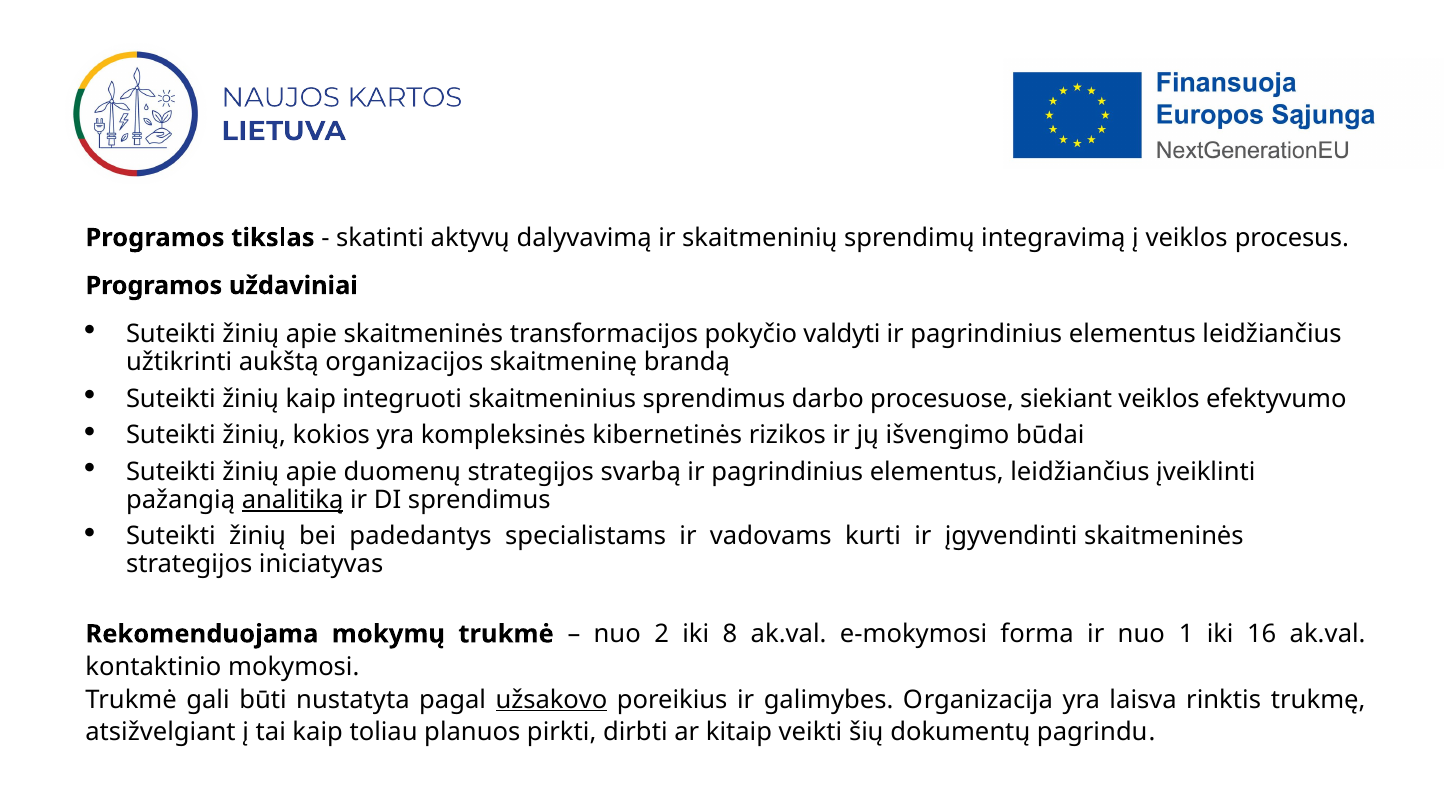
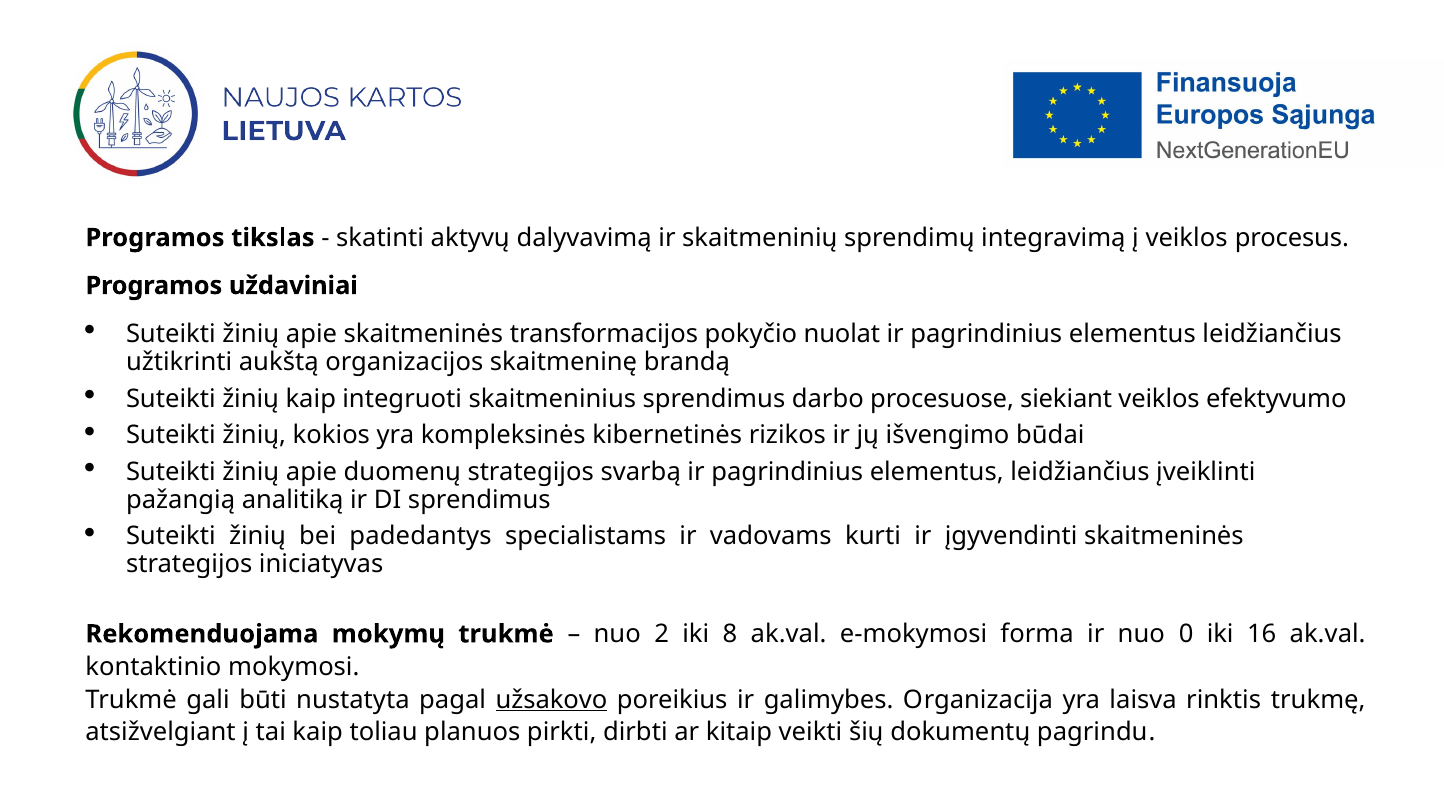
valdyti: valdyti -> nuolat
analitiką underline: present -> none
1: 1 -> 0
